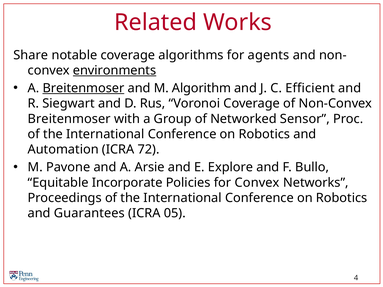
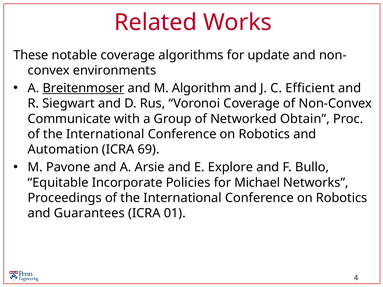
Share: Share -> These
agents: agents -> update
environments underline: present -> none
Breitenmoser at (69, 119): Breitenmoser -> Communicate
Sensor: Sensor -> Obtain
72: 72 -> 69
for Convex: Convex -> Michael
05: 05 -> 01
